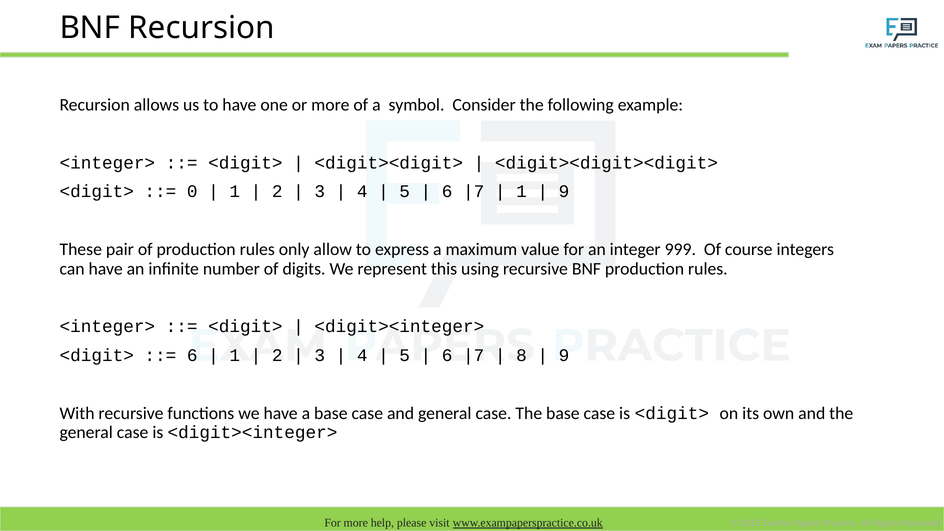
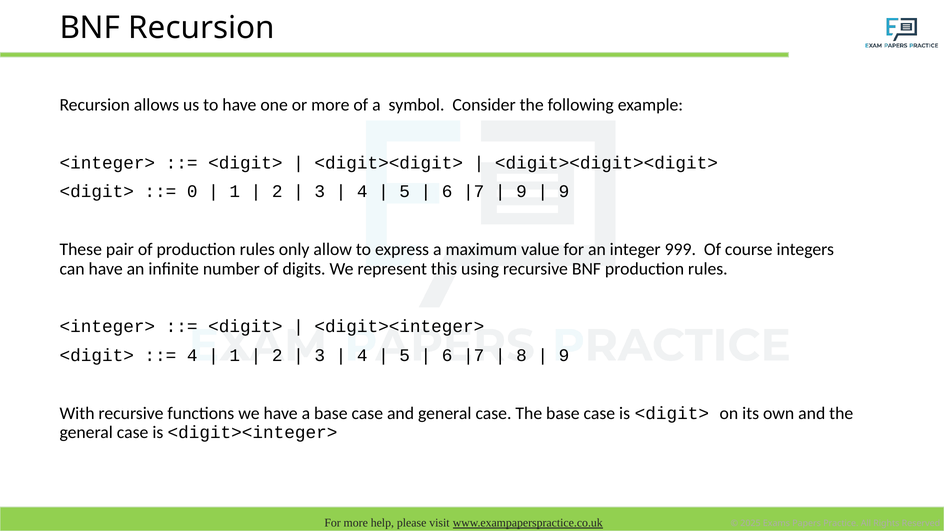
1 at (522, 192): 1 -> 9
6 at (192, 356): 6 -> 4
